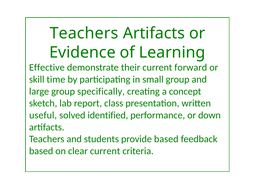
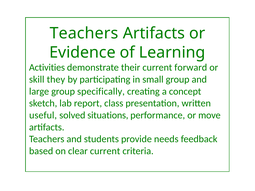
Effective: Effective -> Activities
time: time -> they
identified: identified -> situations
down: down -> move
provide based: based -> needs
